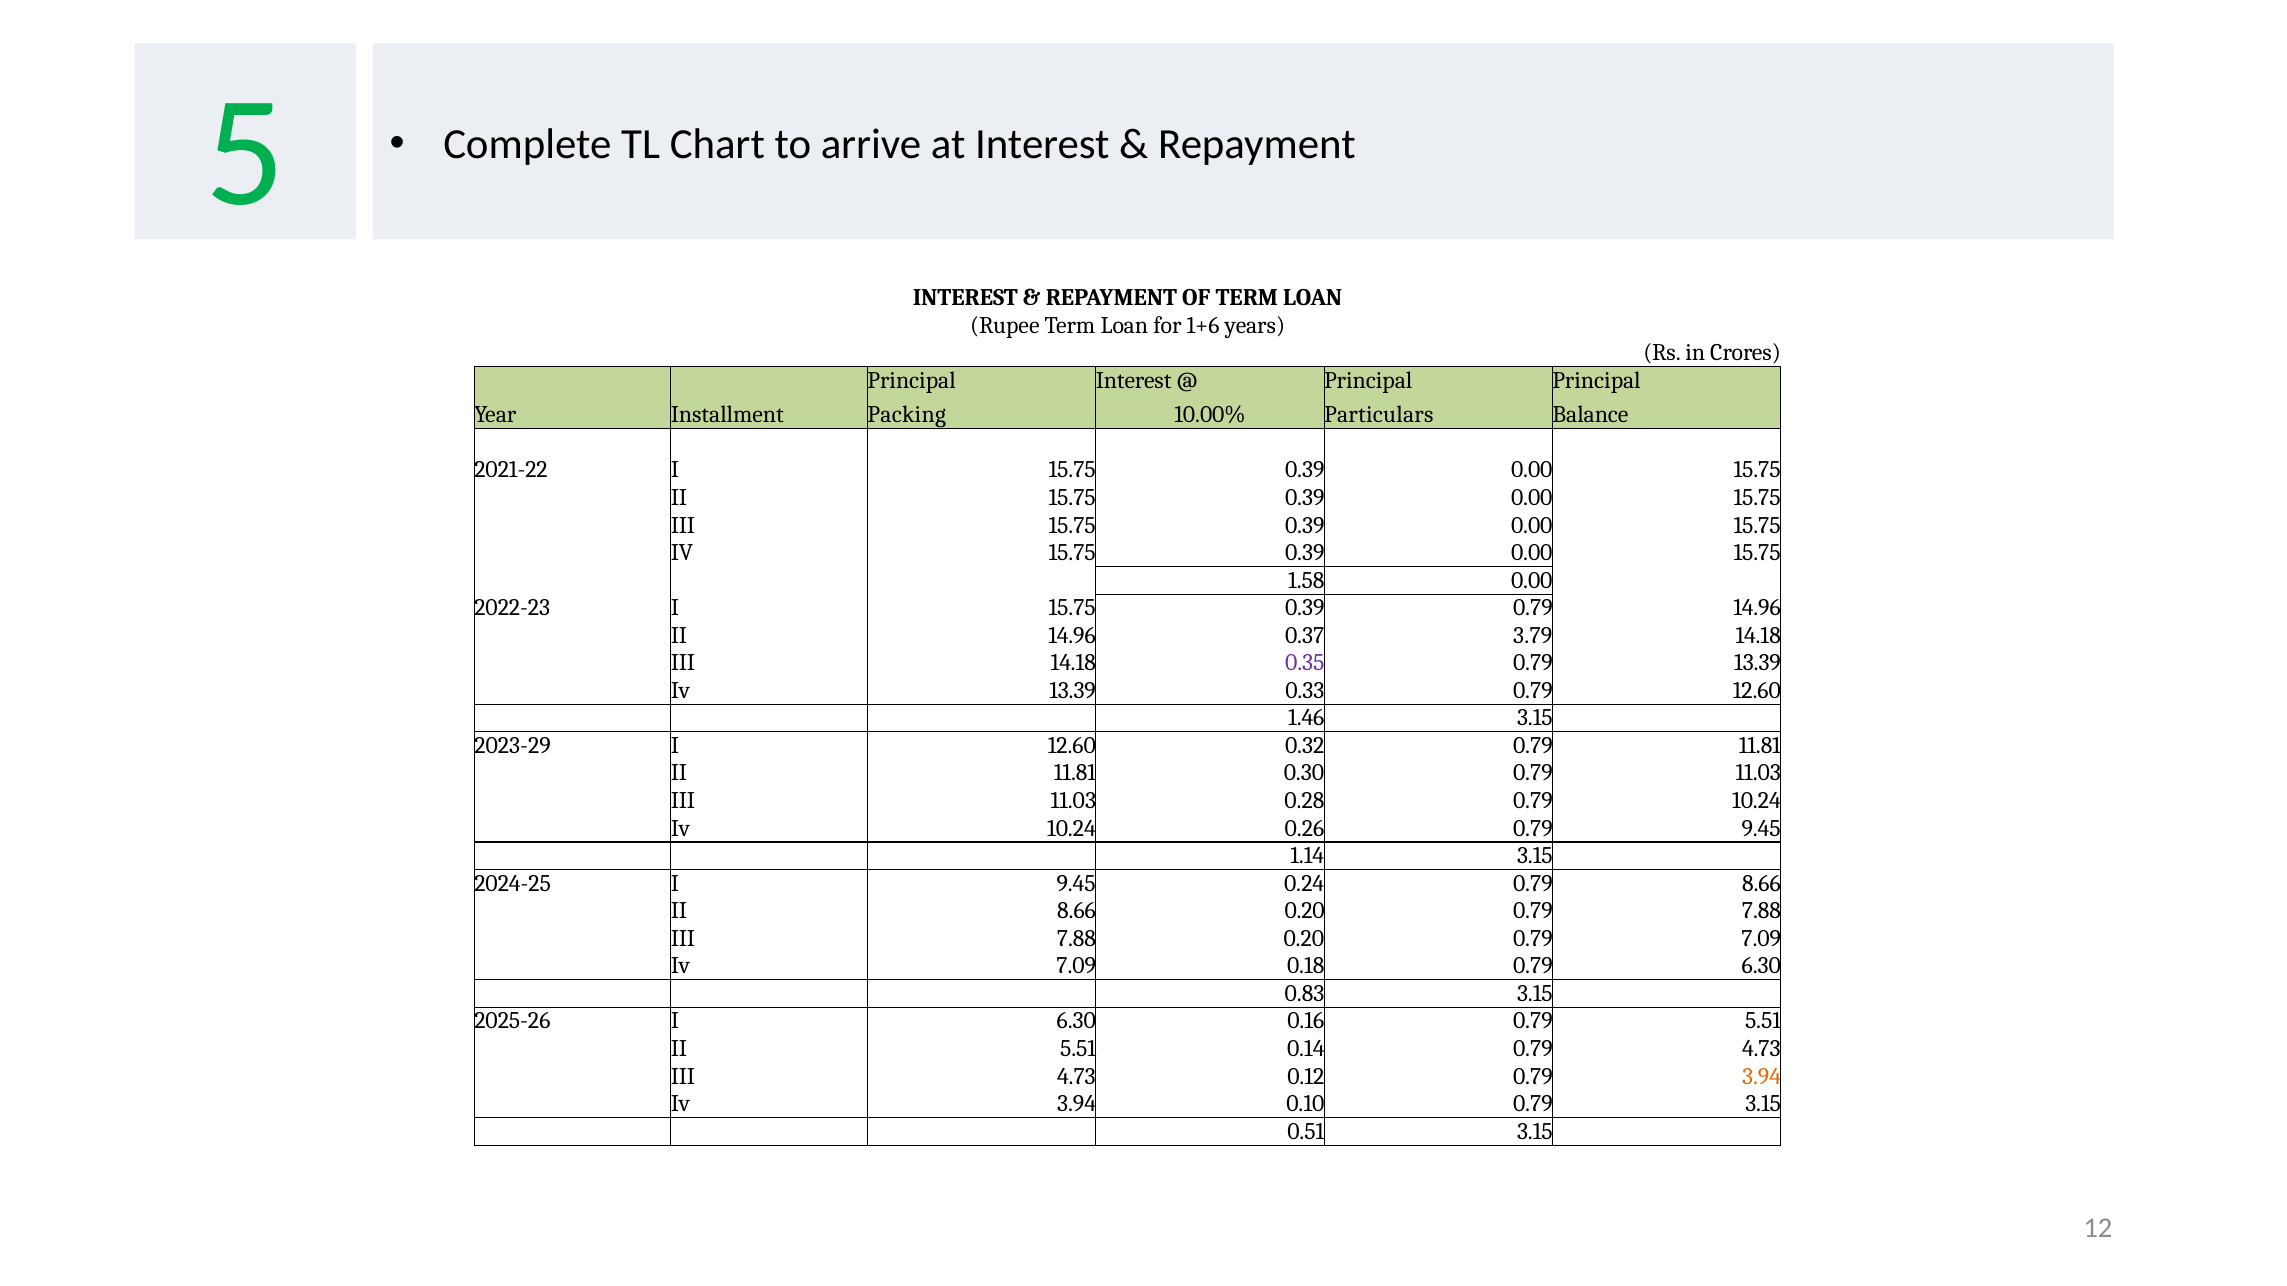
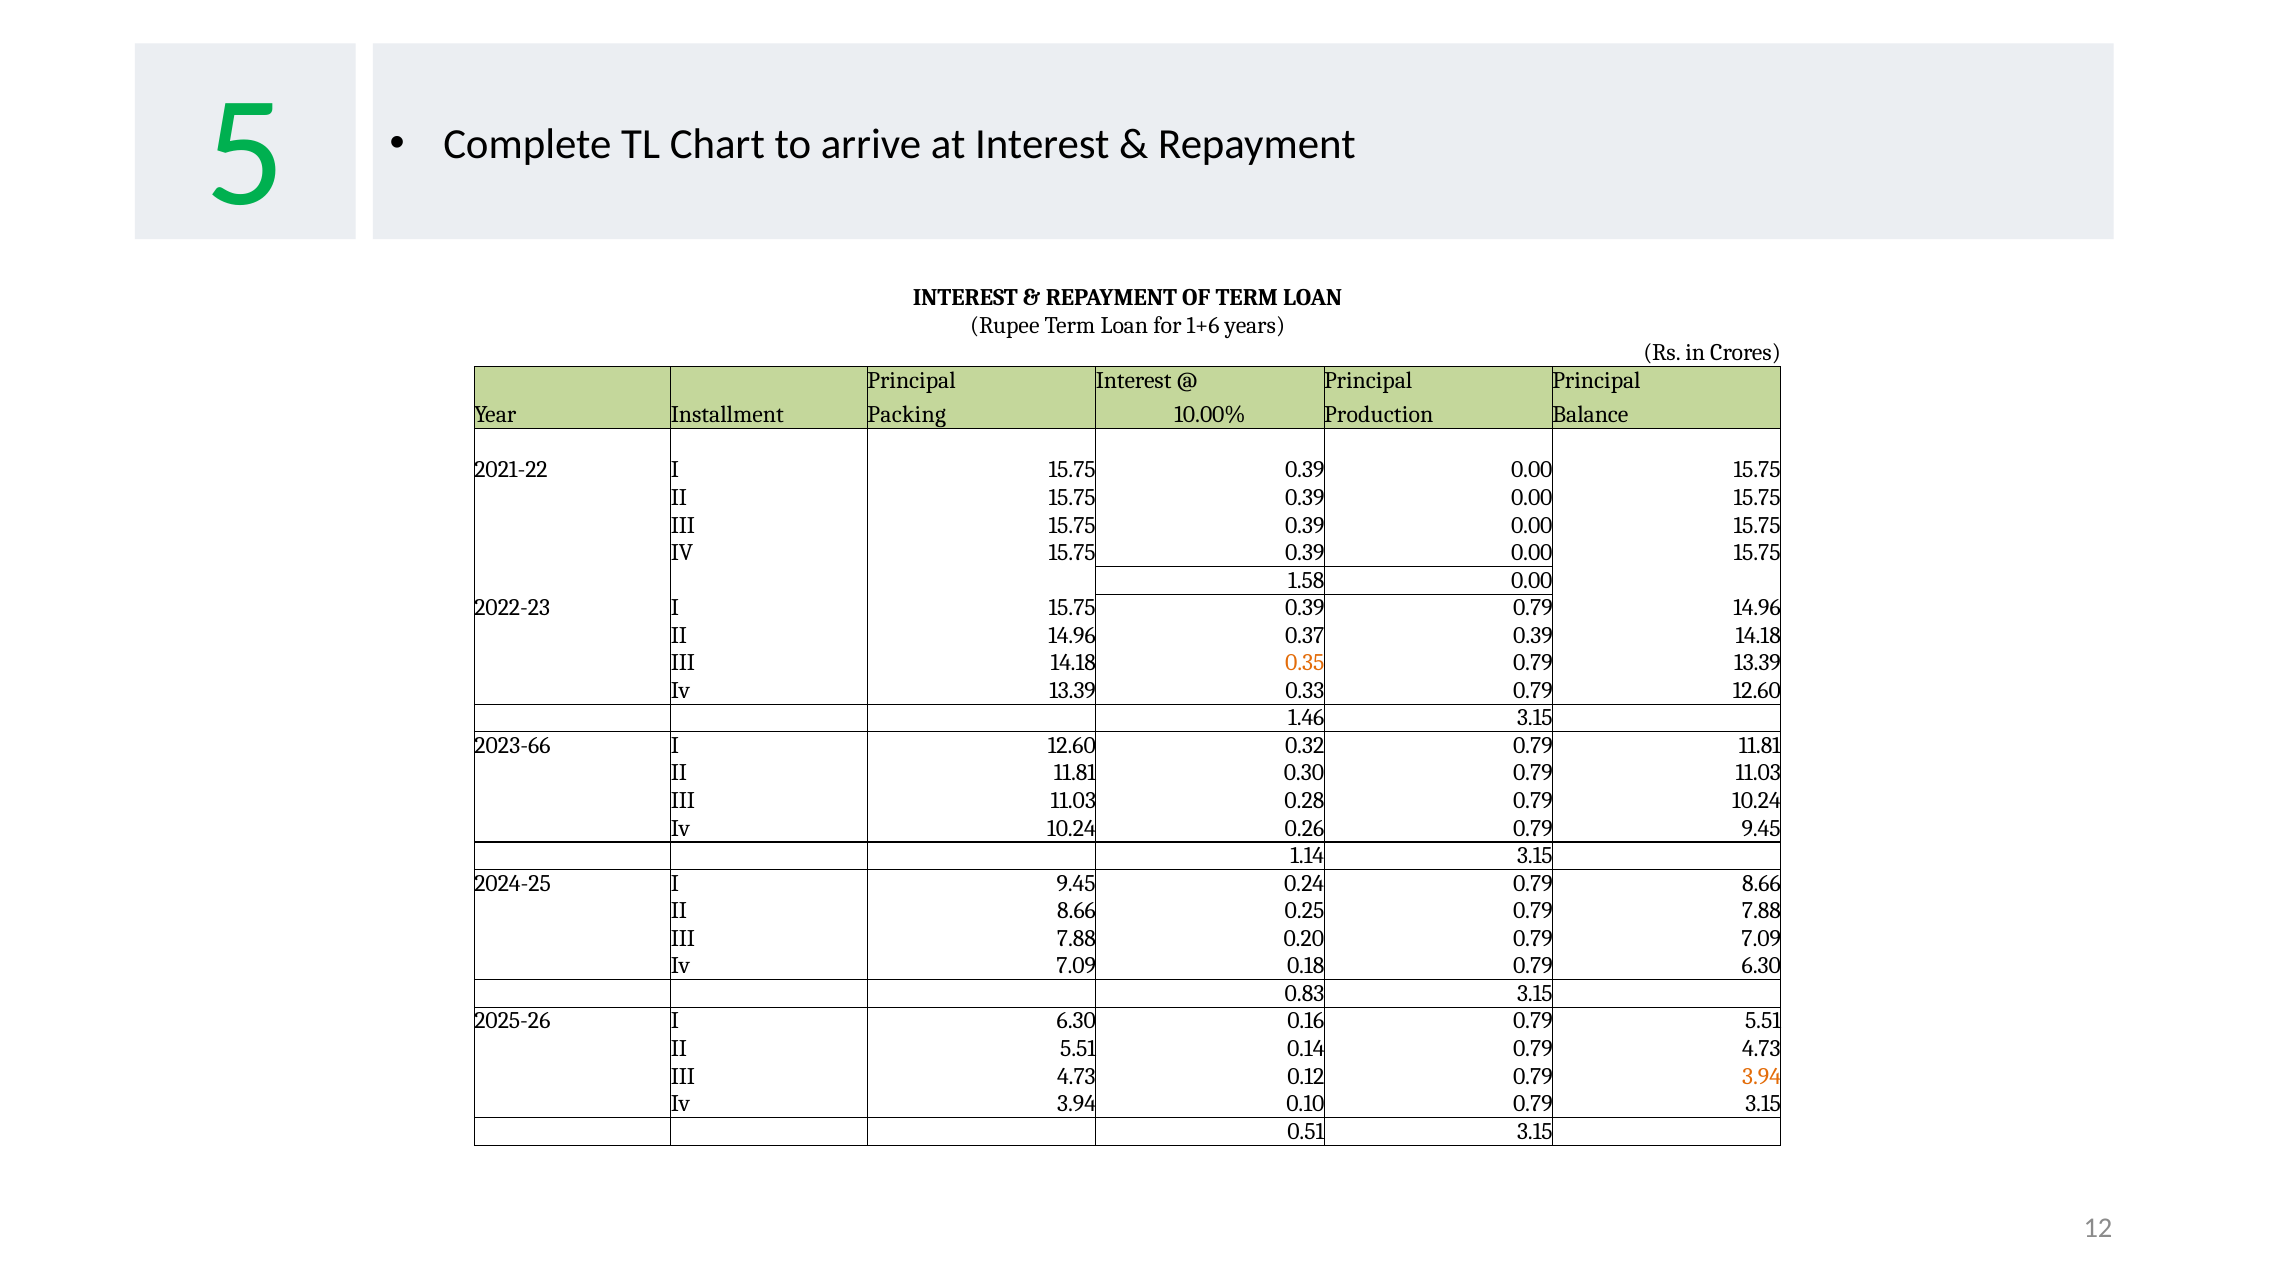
Particulars: Particulars -> Production
0.37 3.79: 3.79 -> 0.39
0.35 colour: purple -> orange
2023-29: 2023-29 -> 2023-66
8.66 0.20: 0.20 -> 0.25
